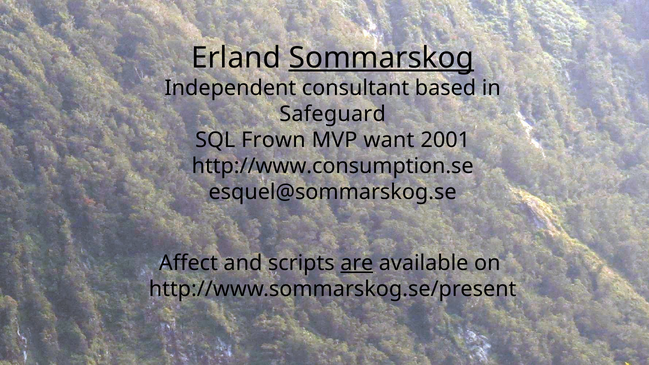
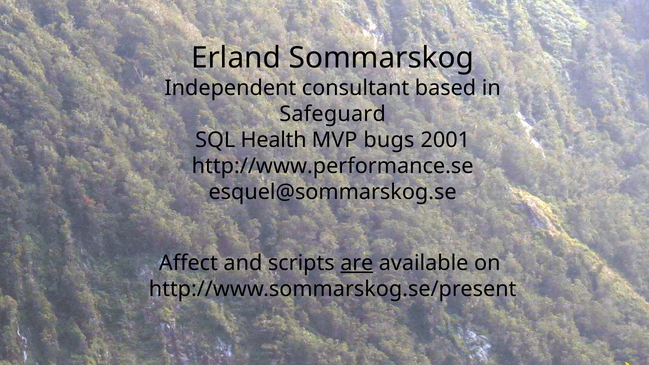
Sommarskog underline: present -> none
Frown: Frown -> Health
want: want -> bugs
http://www.consumption.se: http://www.consumption.se -> http://www.performance.se
